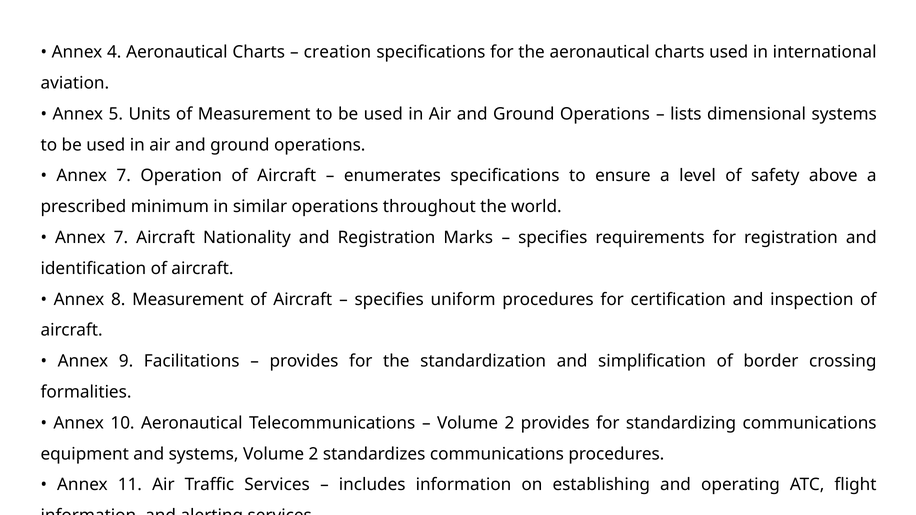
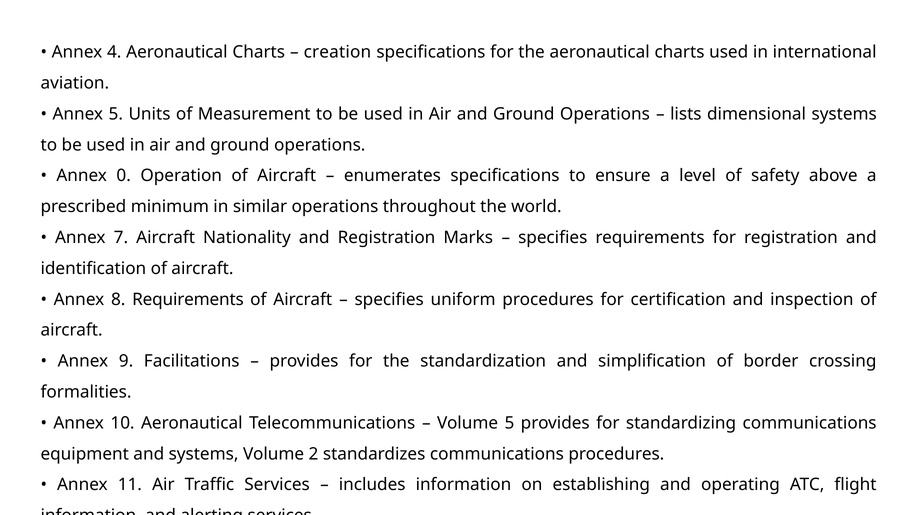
7 at (124, 176): 7 -> 0
8 Measurement: Measurement -> Requirements
2 at (509, 423): 2 -> 5
